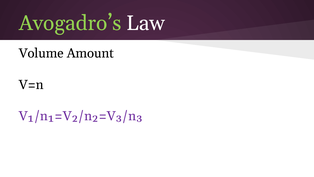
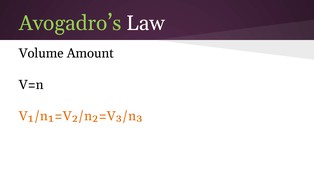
V₁/n₁=V₂/n₂=V₃/n₃ colour: purple -> orange
